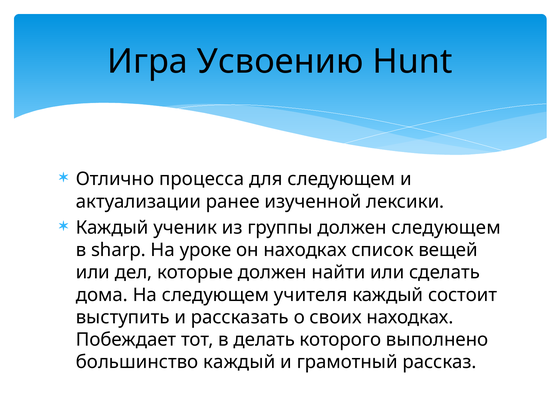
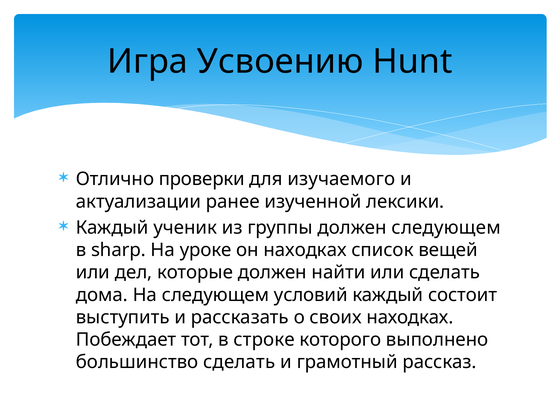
процесса: процесса -> проверки
для следующем: следующем -> изучаемого
учителя: учителя -> условий
делать: делать -> строке
большинство каждый: каждый -> сделать
